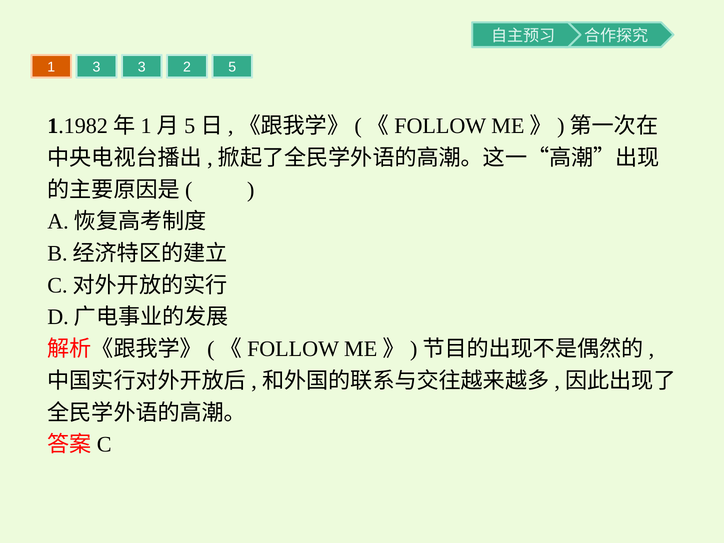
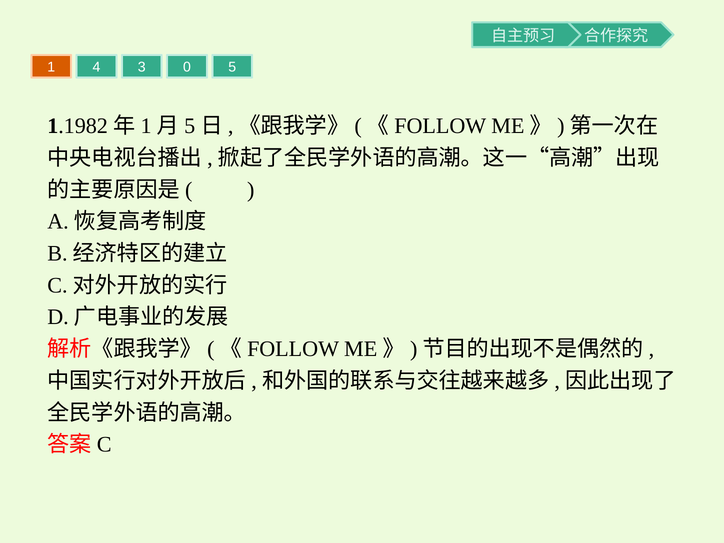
1 3: 3 -> 4
2: 2 -> 0
